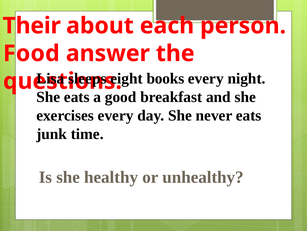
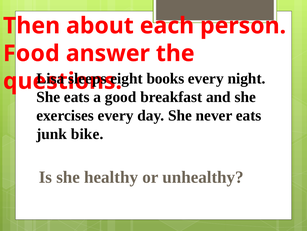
Their: Their -> Then
time: time -> bike
